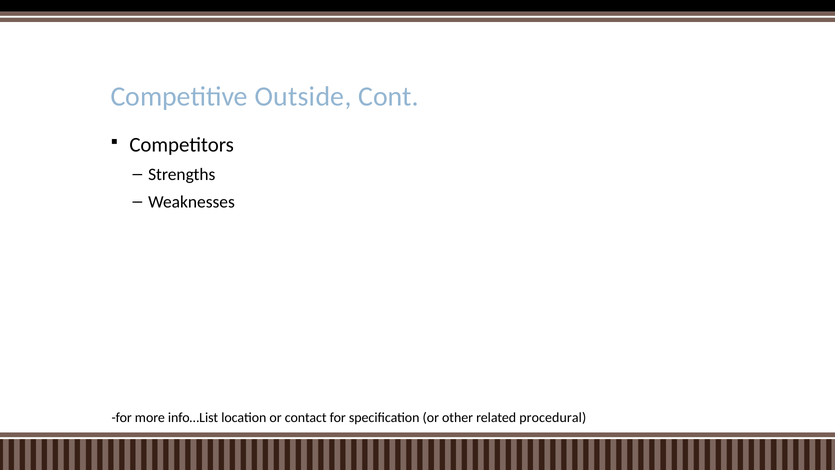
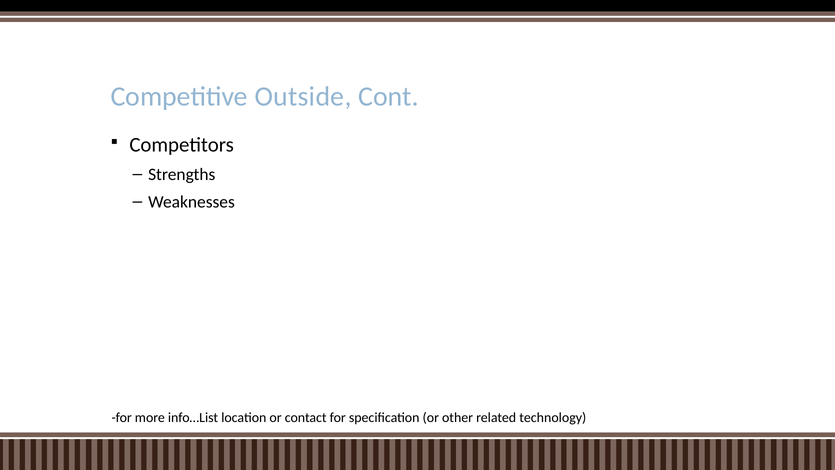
procedural: procedural -> technology
